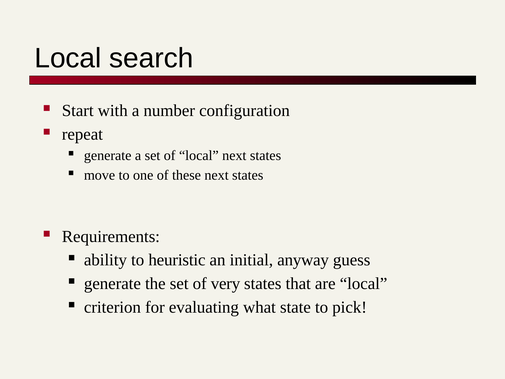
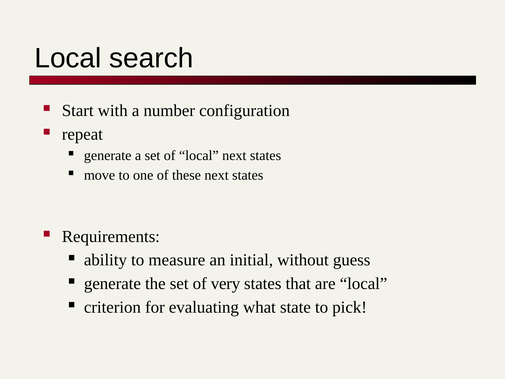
heuristic: heuristic -> measure
anyway: anyway -> without
